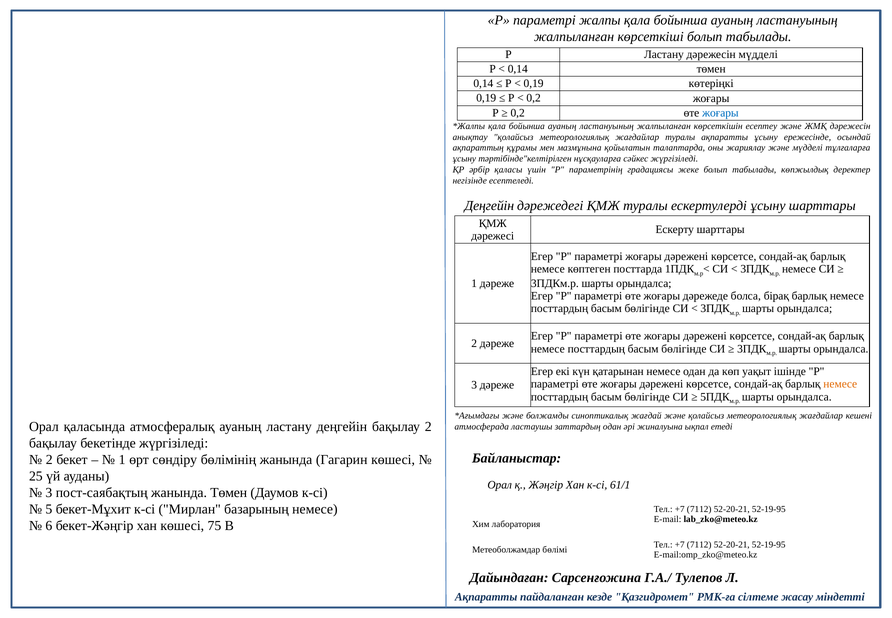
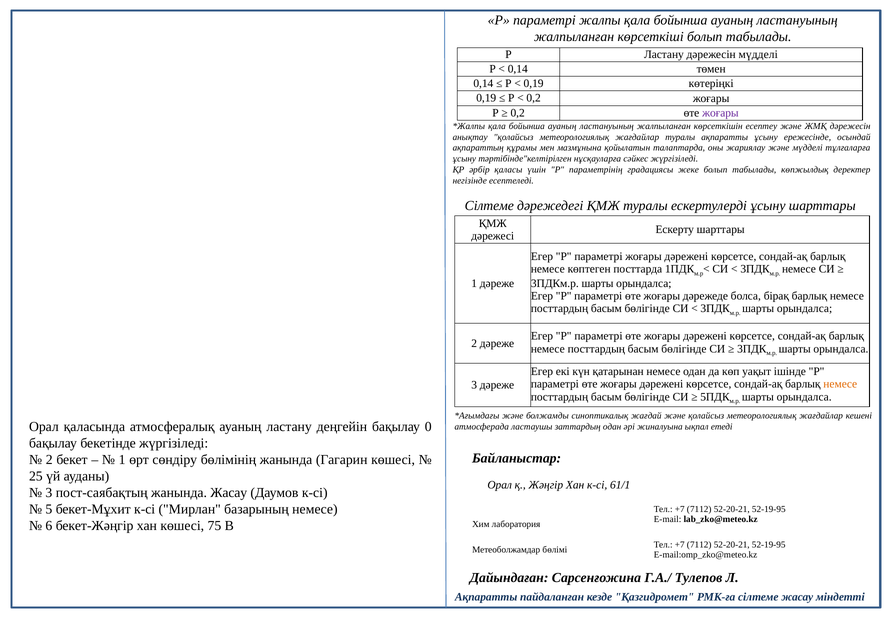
жоғары at (720, 113) colour: blue -> purple
Деңгейін at (489, 205): Деңгейін -> Сілтеме
бақылау 2: 2 -> 0
жанында Төмен: Төмен -> Жасау
